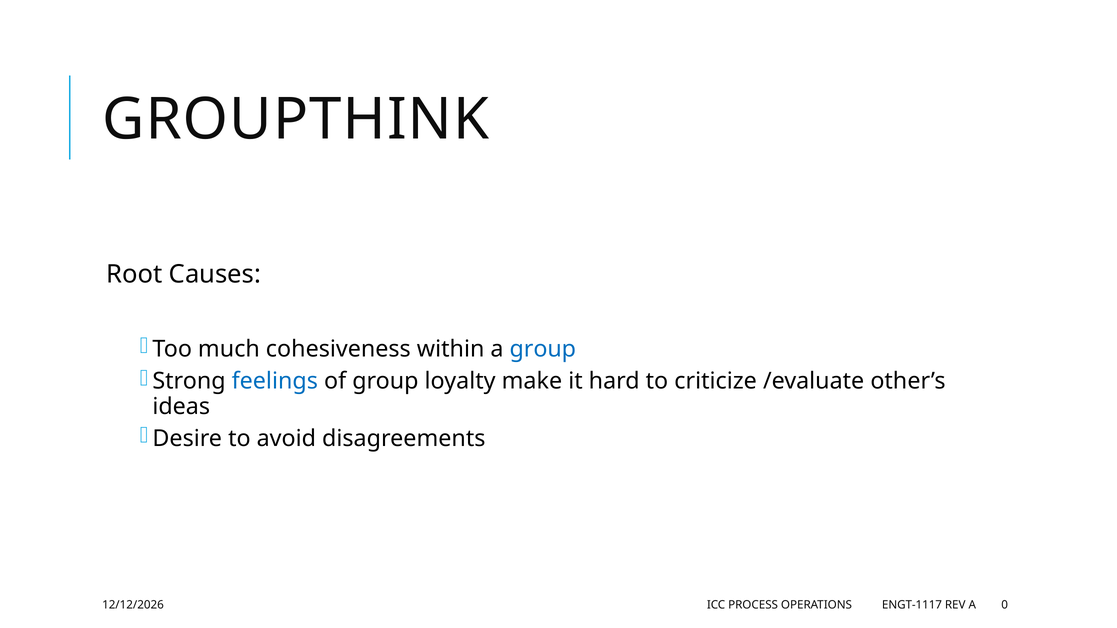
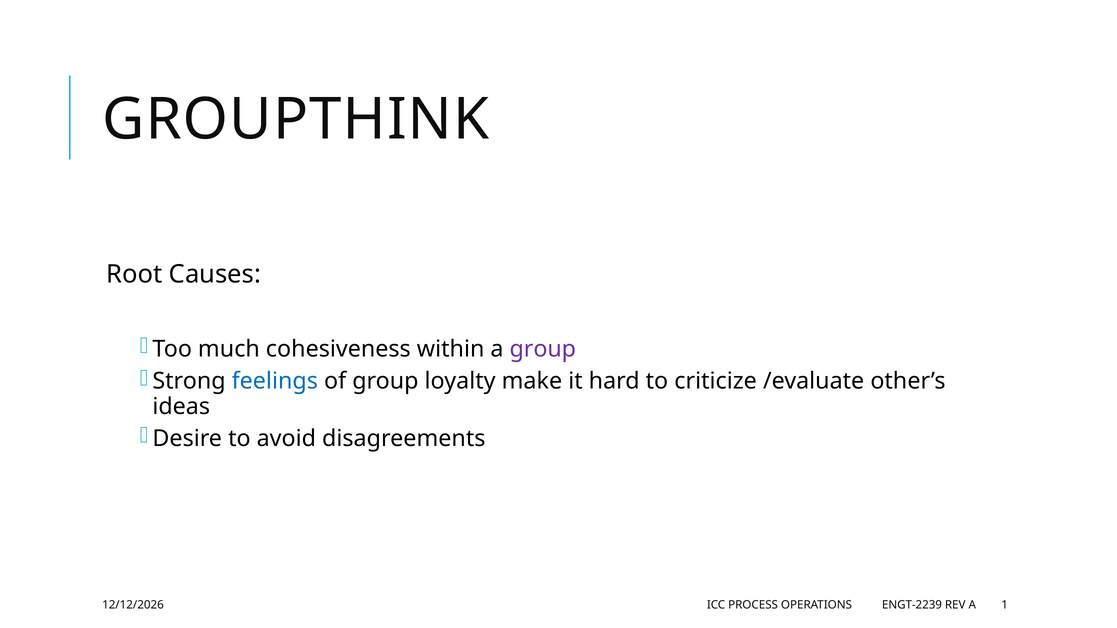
group at (543, 349) colour: blue -> purple
ENGT-1117: ENGT-1117 -> ENGT-2239
0: 0 -> 1
